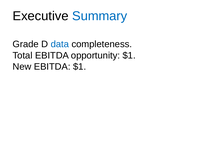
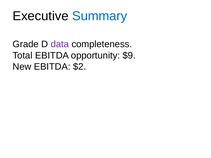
data colour: blue -> purple
opportunity $1: $1 -> $9
EBITDA $1: $1 -> $2
